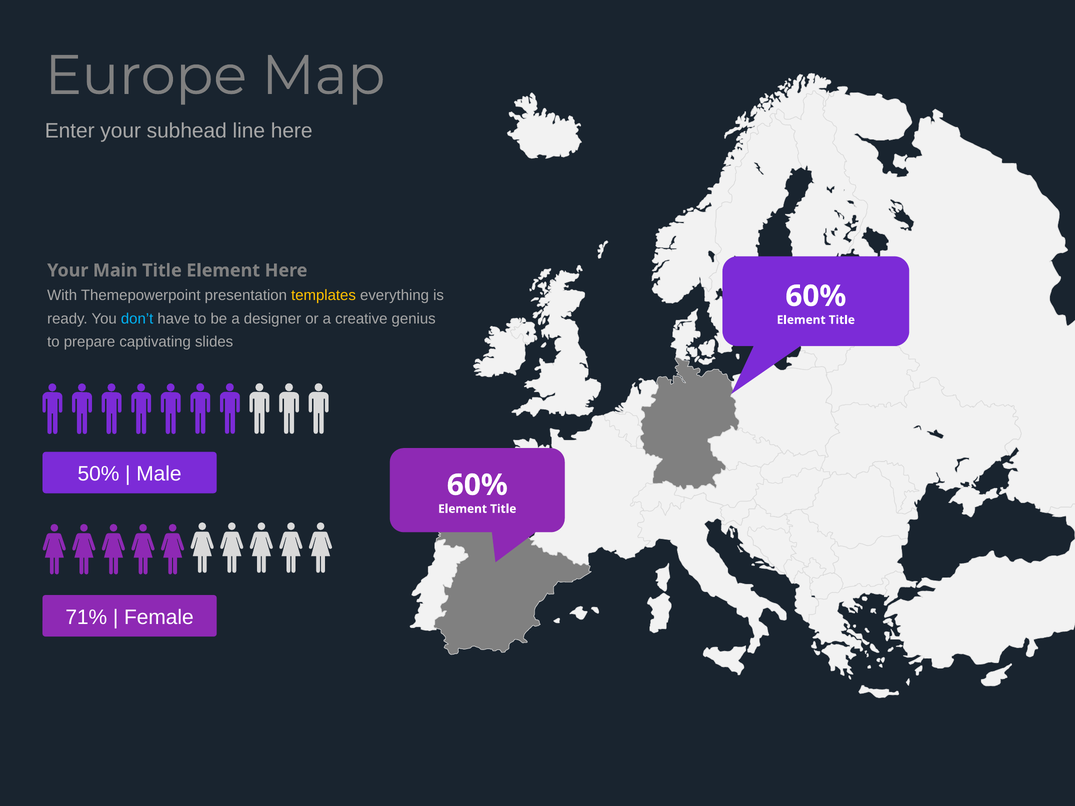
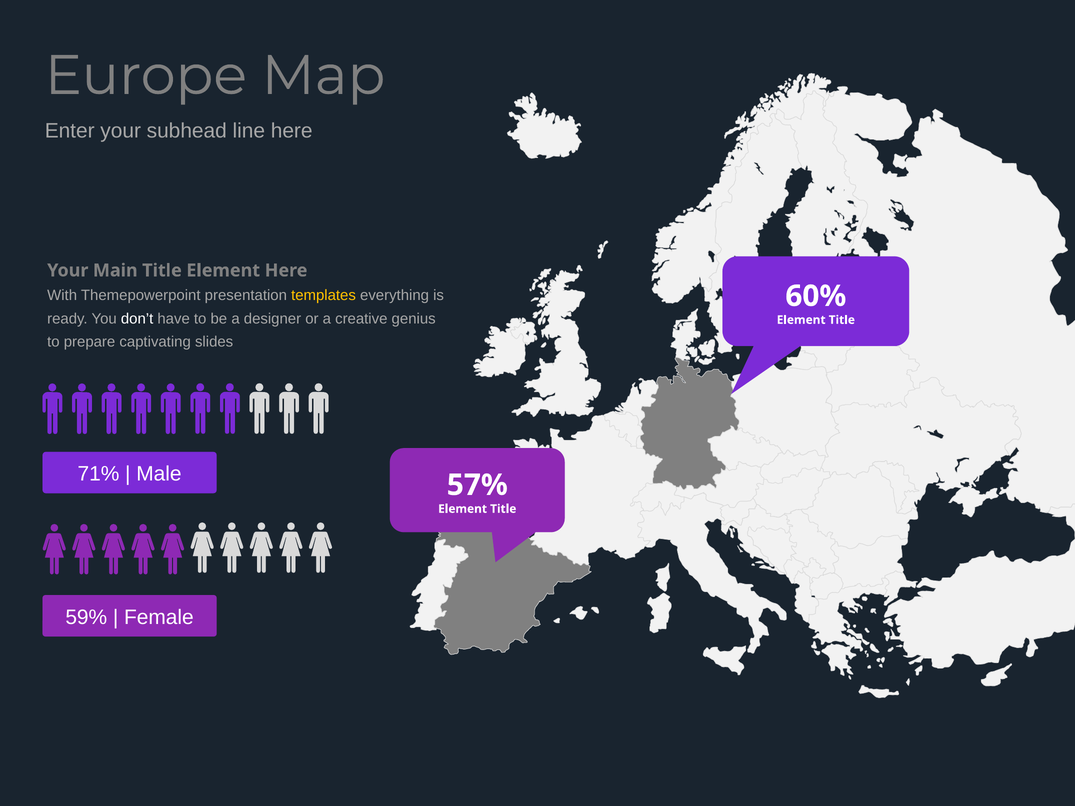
don’t colour: light blue -> white
50%: 50% -> 71%
60% at (477, 485): 60% -> 57%
71%: 71% -> 59%
